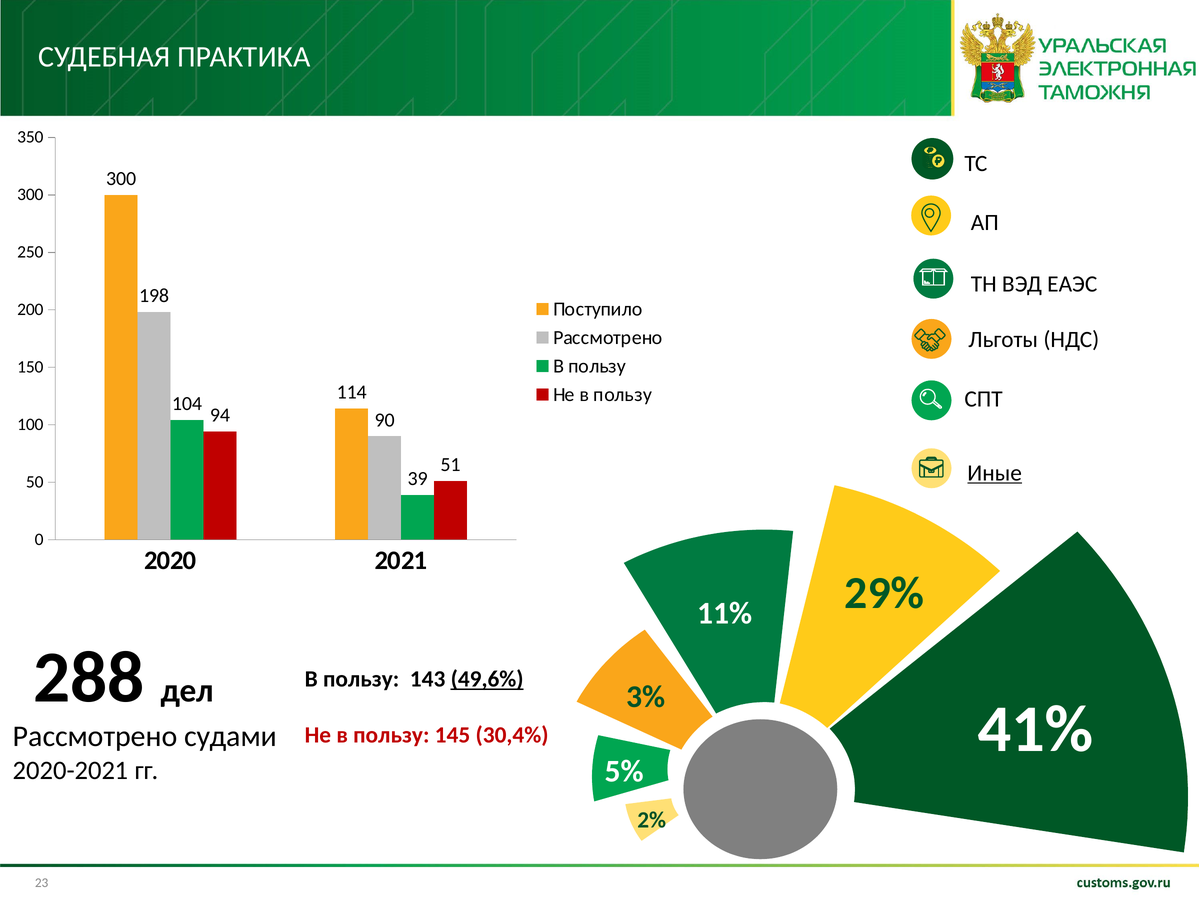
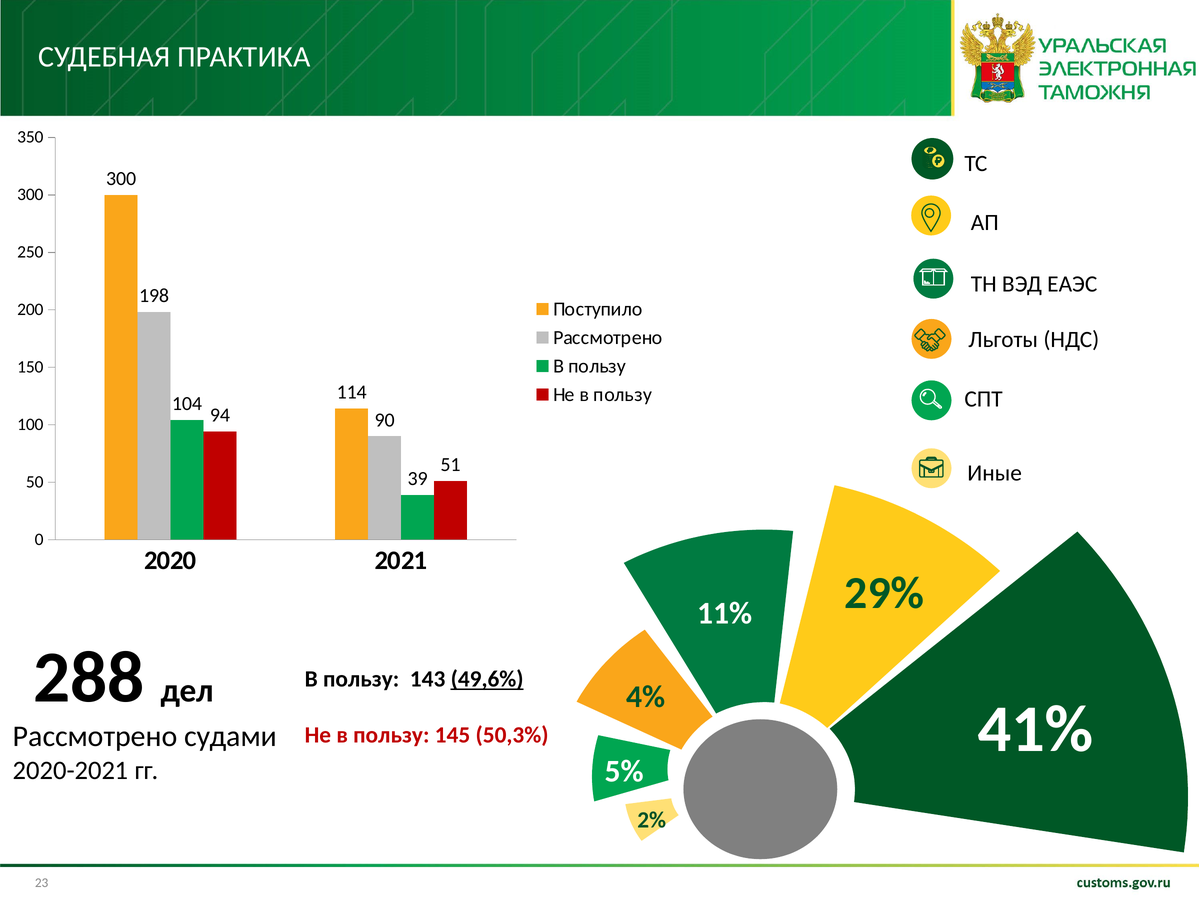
Иные underline: present -> none
3%: 3% -> 4%
30,4%: 30,4% -> 50,3%
